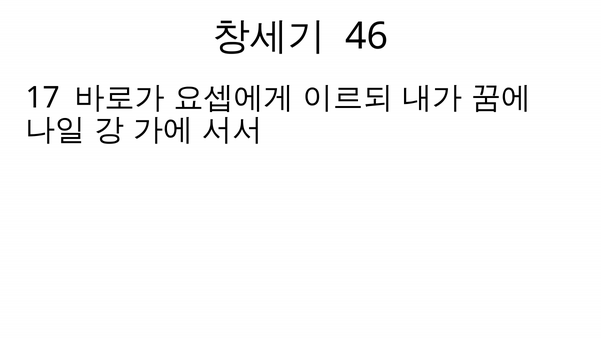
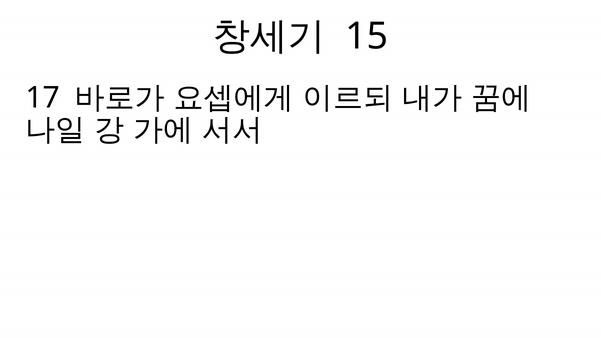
46: 46 -> 15
